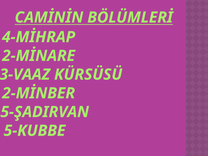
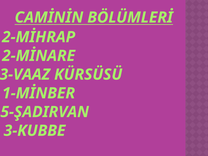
4-MİHRAP: 4-MİHRAP -> 2-MİHRAP
2-MİNBER: 2-MİNBER -> 1-MİNBER
5-KUBBE: 5-KUBBE -> 3-KUBBE
